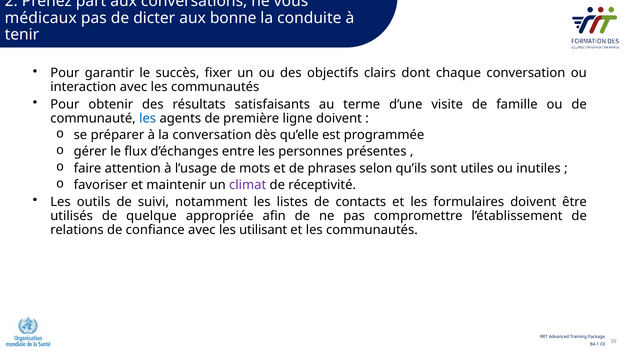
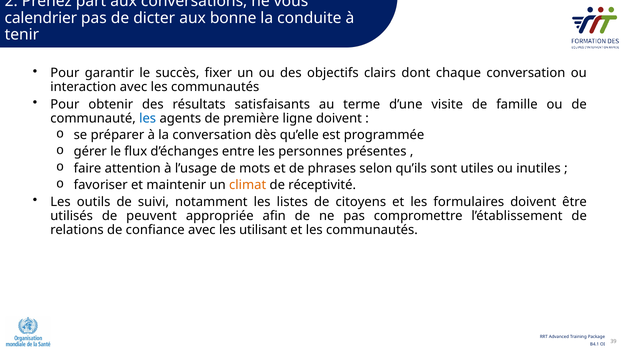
médicaux: médicaux -> calendrier
climat colour: purple -> orange
contacts: contacts -> citoyens
quelque: quelque -> peuvent
